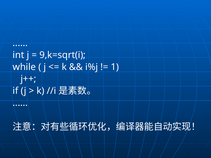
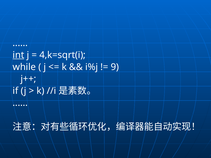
int underline: none -> present
9,k=sqrt(i: 9,k=sqrt(i -> 4,k=sqrt(i
1: 1 -> 9
